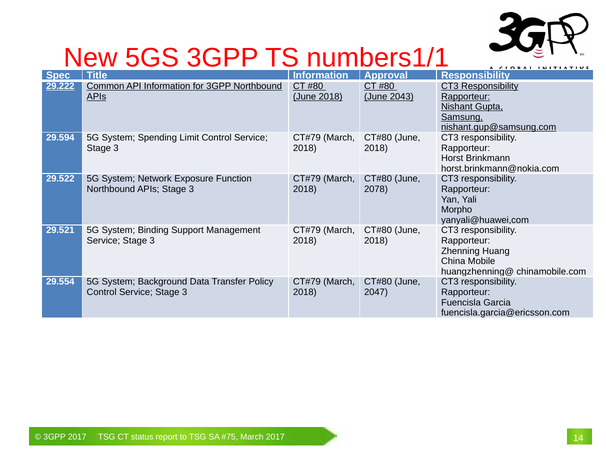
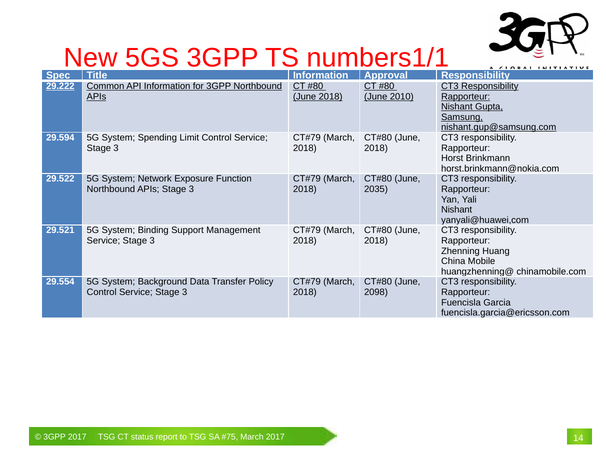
2043: 2043 -> 2010
2078: 2078 -> 2035
Morpho at (457, 210): Morpho -> Nishant
2047: 2047 -> 2098
